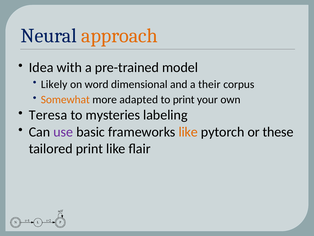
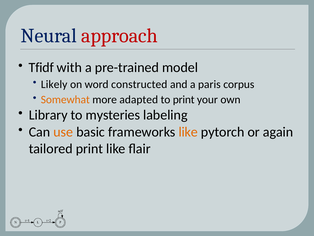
approach colour: orange -> red
Idea: Idea -> Tfidf
dimensional: dimensional -> constructed
their: their -> paris
Teresa: Teresa -> Library
use colour: purple -> orange
these: these -> again
